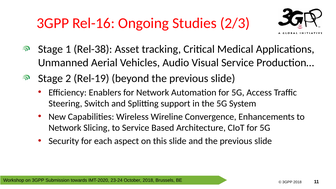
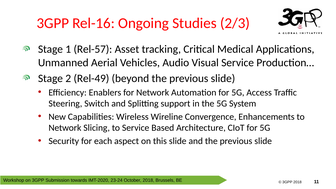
Rel-38: Rel-38 -> Rel-57
Rel-19: Rel-19 -> Rel-49
